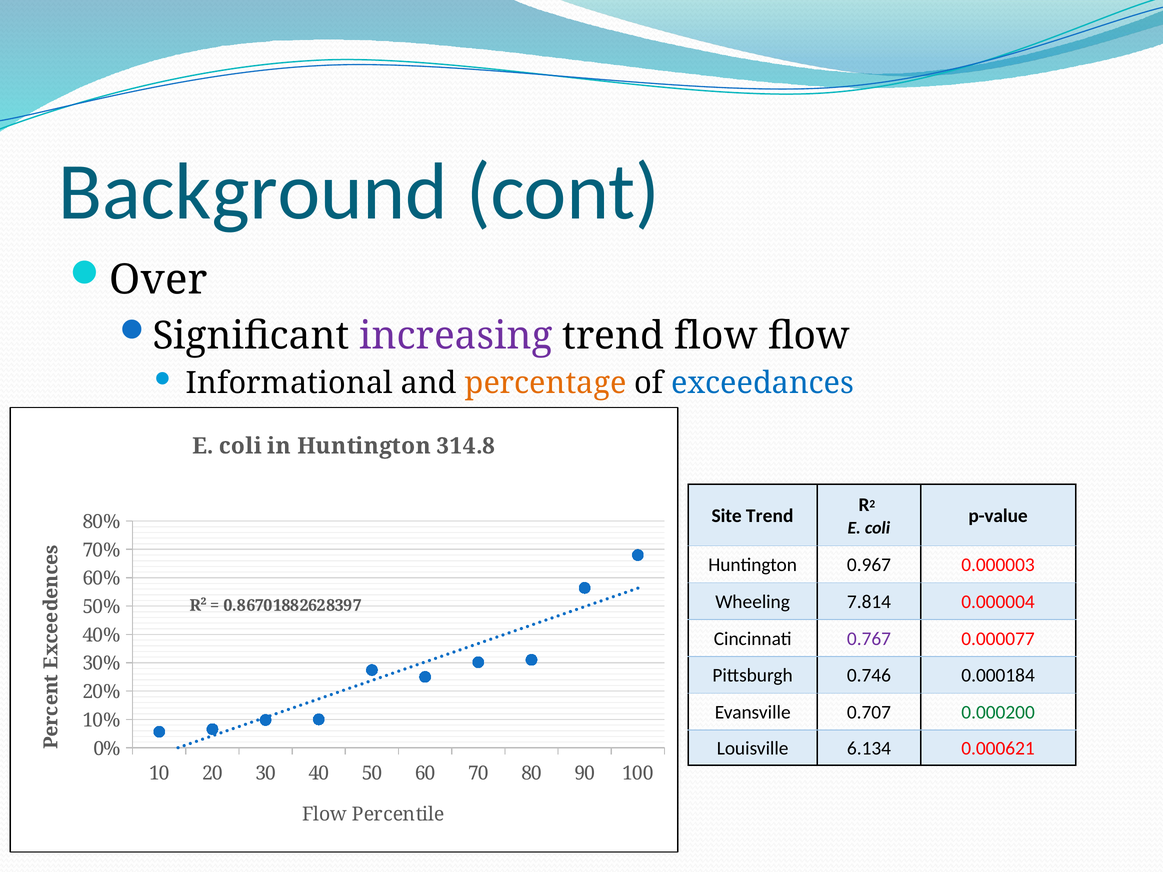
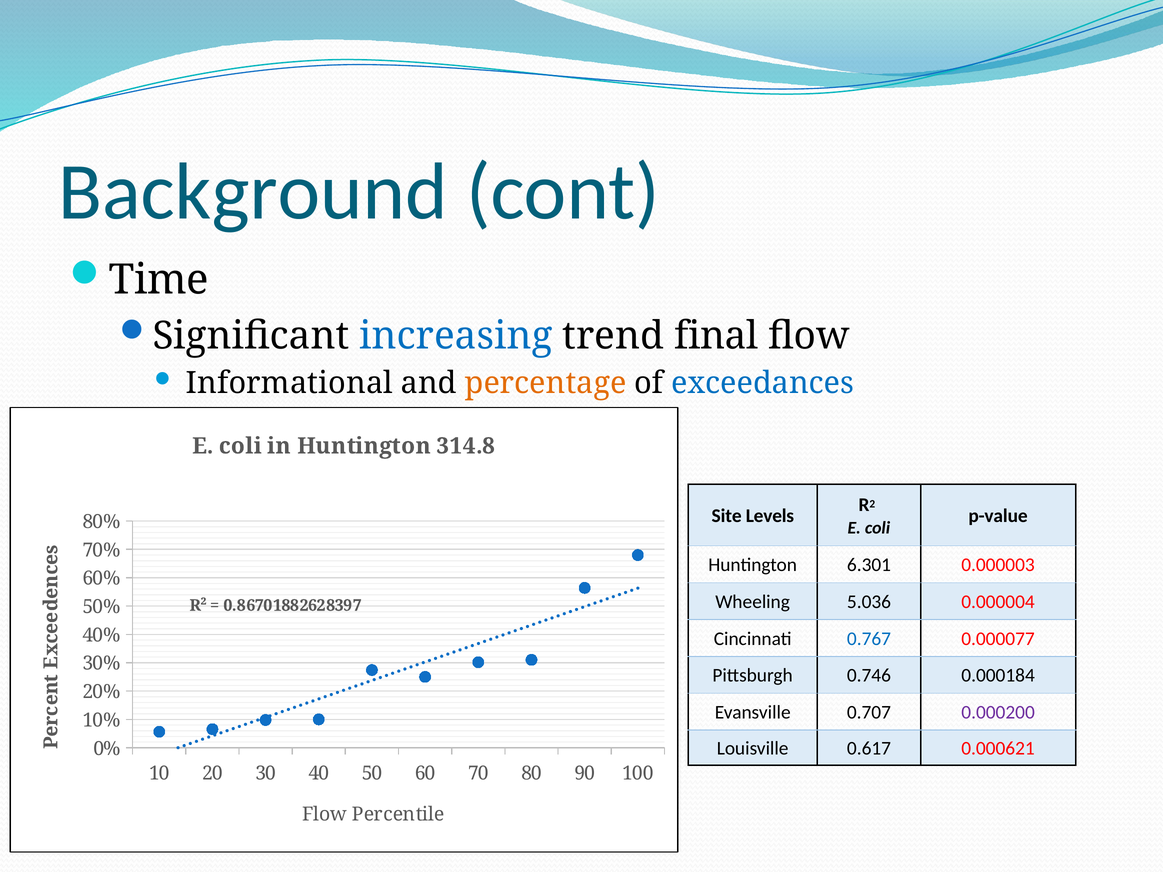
Over: Over -> Time
increasing colour: purple -> blue
trend flow: flow -> final
Site Trend: Trend -> Levels
0.967: 0.967 -> 6.301
7.814: 7.814 -> 5.036
0.767 colour: purple -> blue
0.000200 colour: green -> purple
6.134: 6.134 -> 0.617
